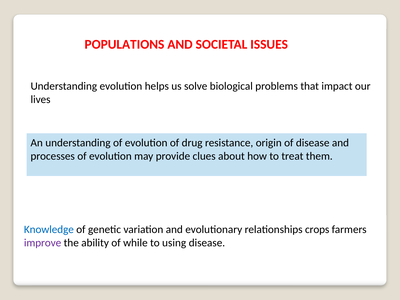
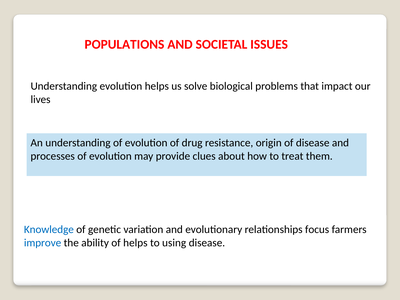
crops: crops -> focus
improve colour: purple -> blue
of while: while -> helps
